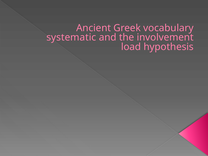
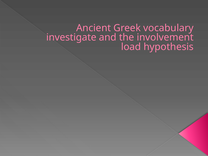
systematic: systematic -> investigate
